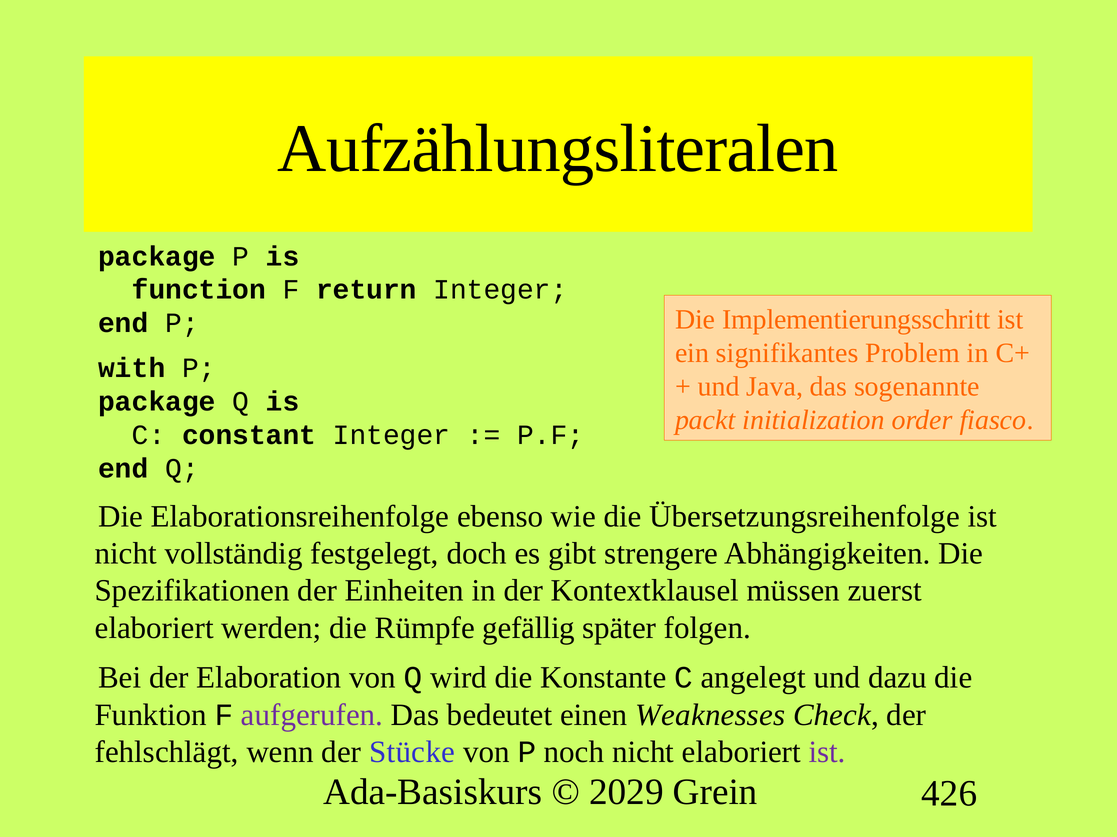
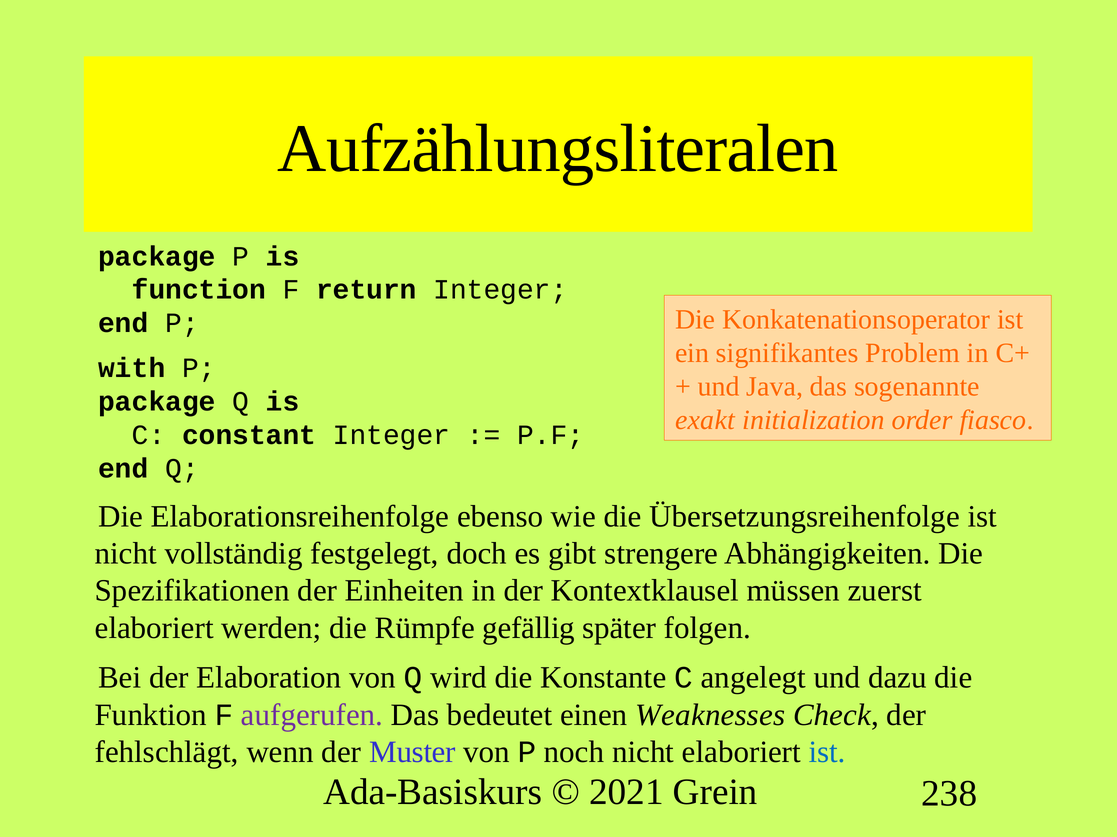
Implementierungsschritt: Implementierungsschritt -> Konkatenationsoperator
packt: packt -> exakt
Stücke: Stücke -> Muster
ist at (827, 753) colour: purple -> blue
2029: 2029 -> 2021
426: 426 -> 238
